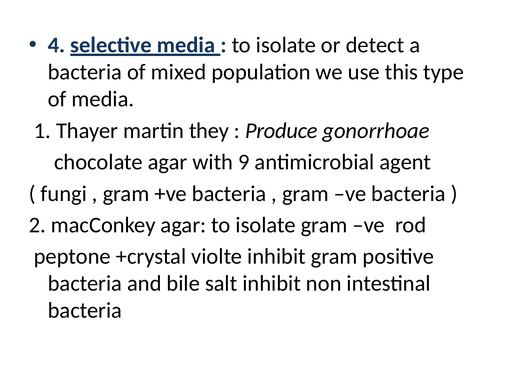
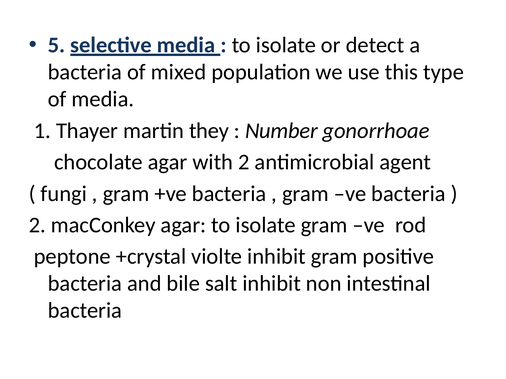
4: 4 -> 5
Produce: Produce -> Number
with 9: 9 -> 2
